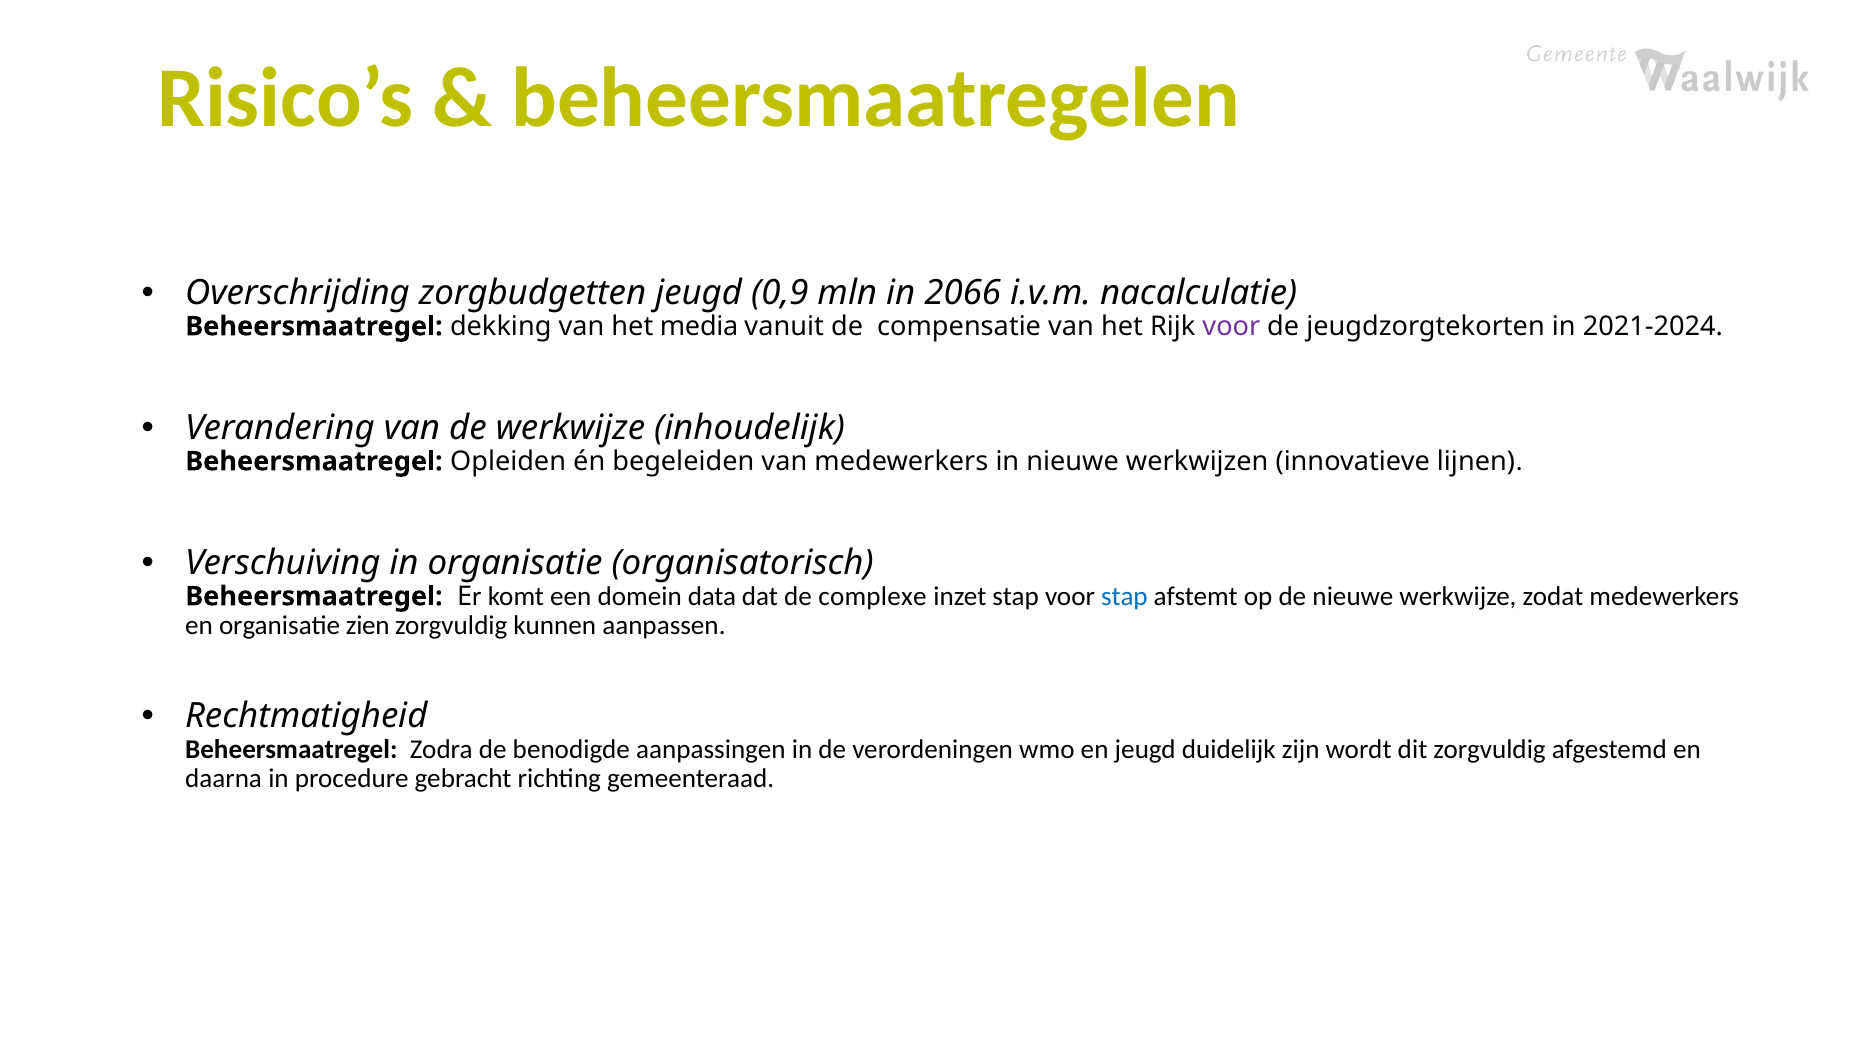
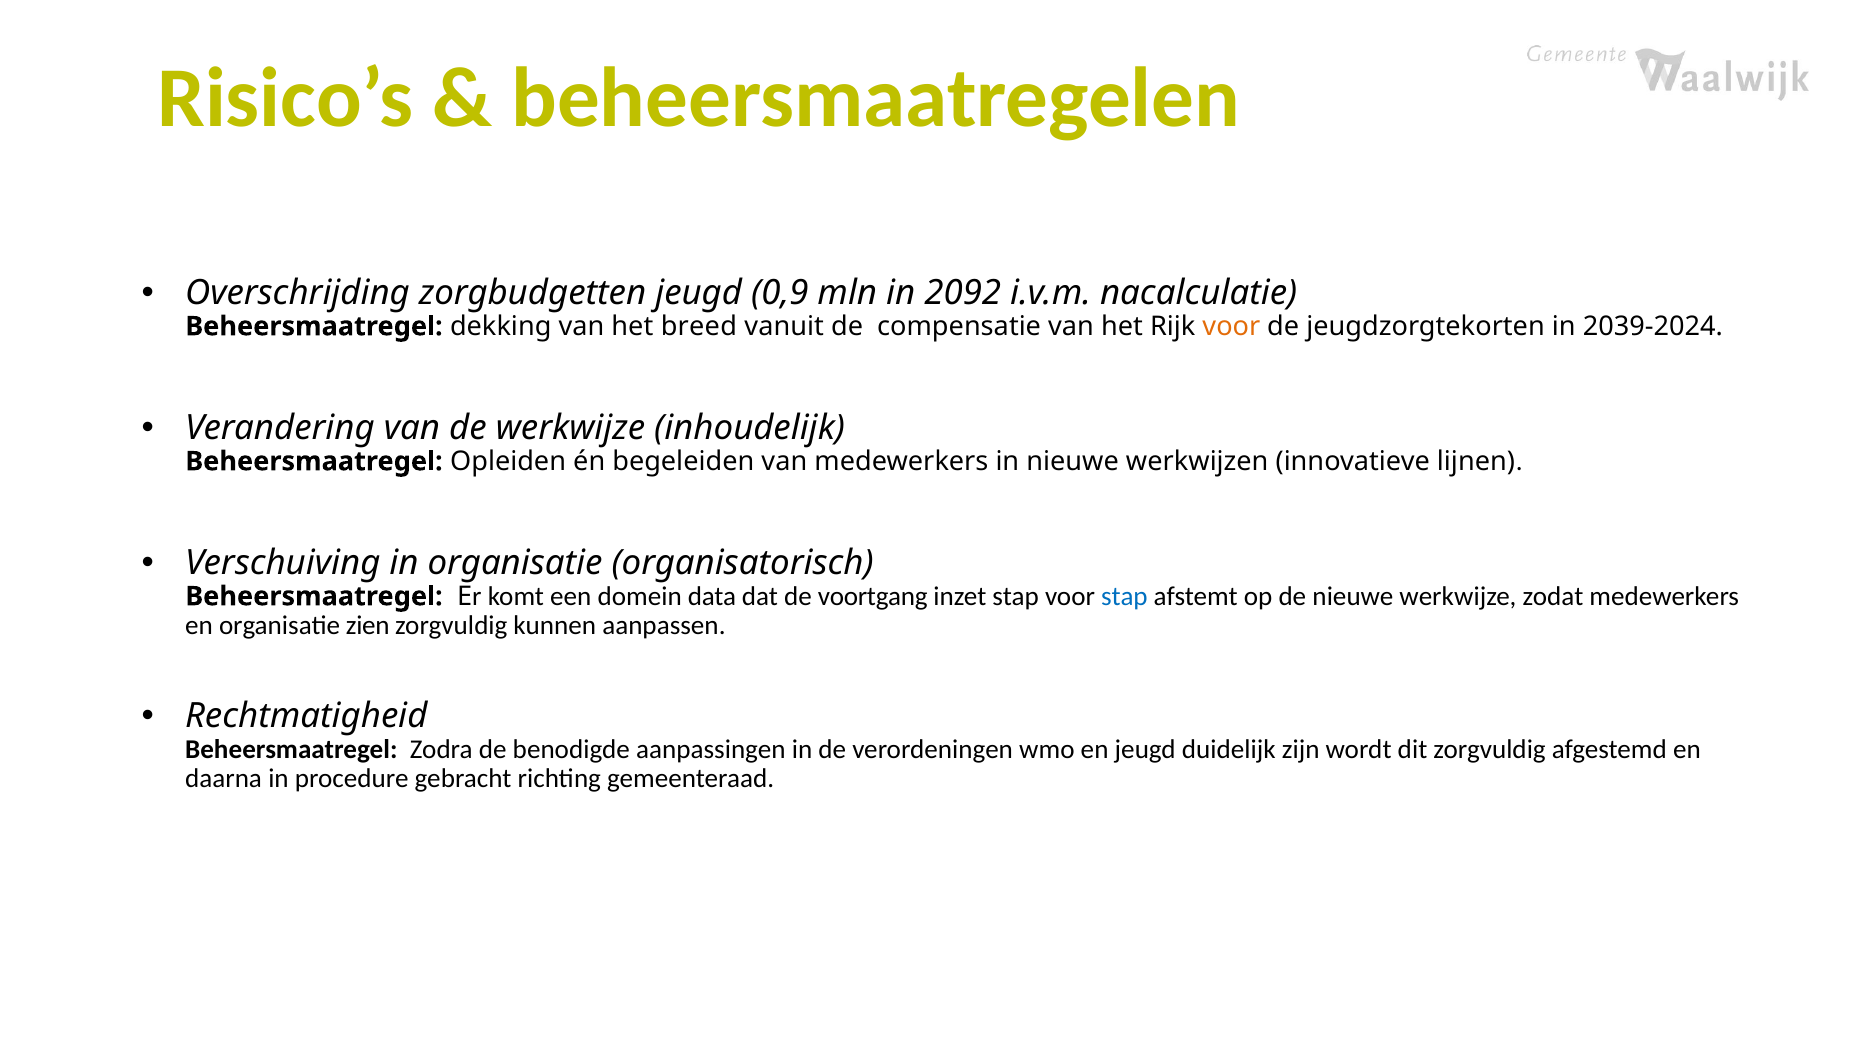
2066: 2066 -> 2092
media: media -> breed
voor at (1231, 326) colour: purple -> orange
2021-2024: 2021-2024 -> 2039-2024
complexe: complexe -> voortgang
